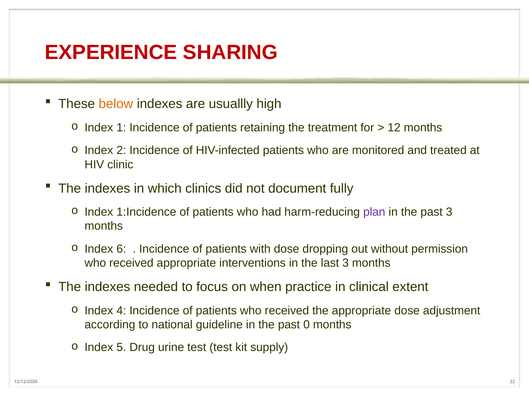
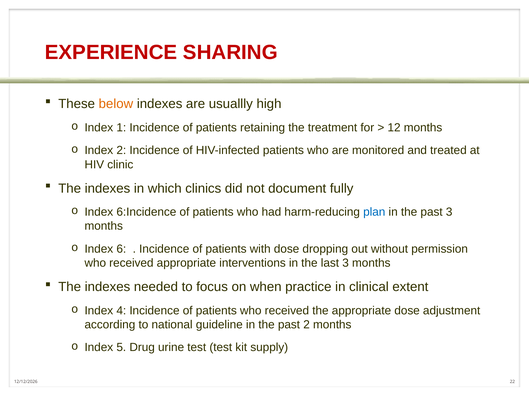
1:Incidence: 1:Incidence -> 6:Incidence
plan colour: purple -> blue
past 0: 0 -> 2
